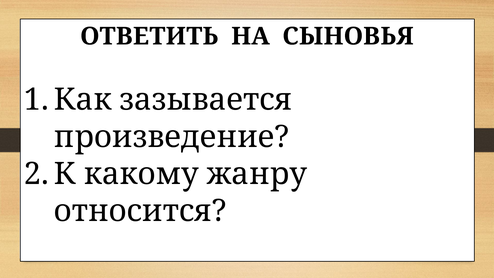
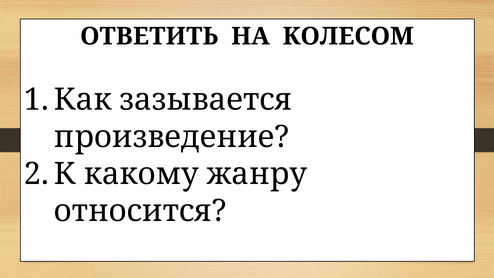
СЫНОВЬЯ: СЫНОВЬЯ -> КОЛЕСОМ
